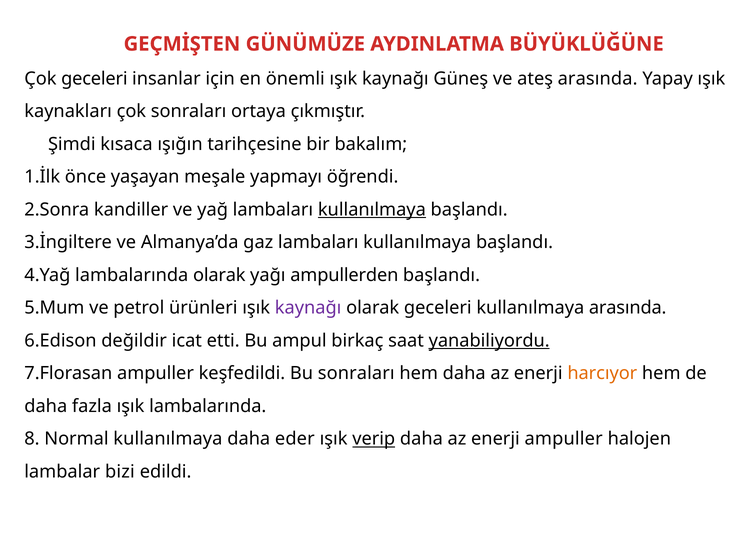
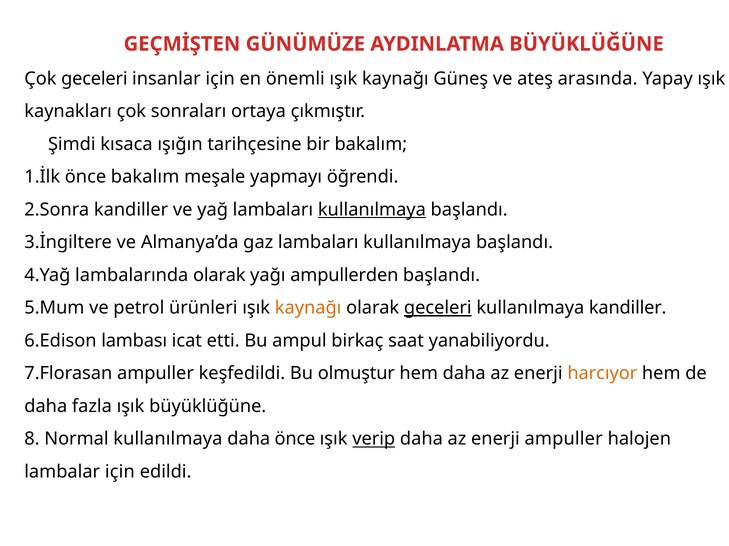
önce yaşayan: yaşayan -> bakalım
kaynağı at (308, 308) colour: purple -> orange
geceleri at (438, 308) underline: none -> present
kullanılmaya arasında: arasında -> kandiller
değildir: değildir -> lambası
yanabiliyordu underline: present -> none
Bu sonraları: sonraları -> olmuştur
ışık lambalarında: lambalarında -> büyüklüğüne
daha eder: eder -> önce
lambalar bizi: bizi -> için
